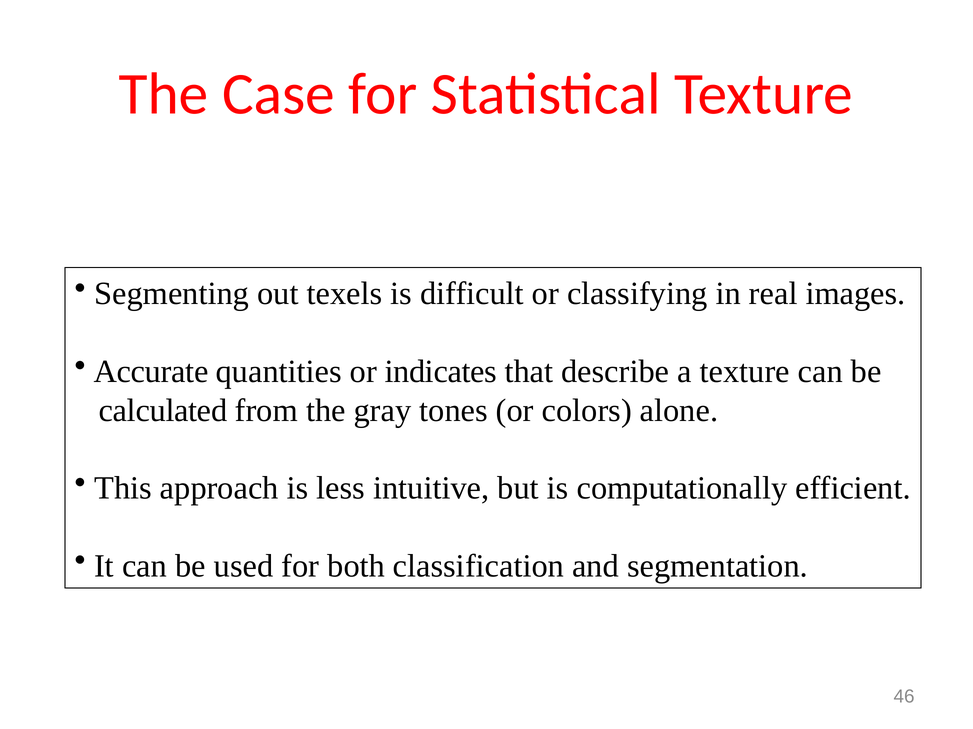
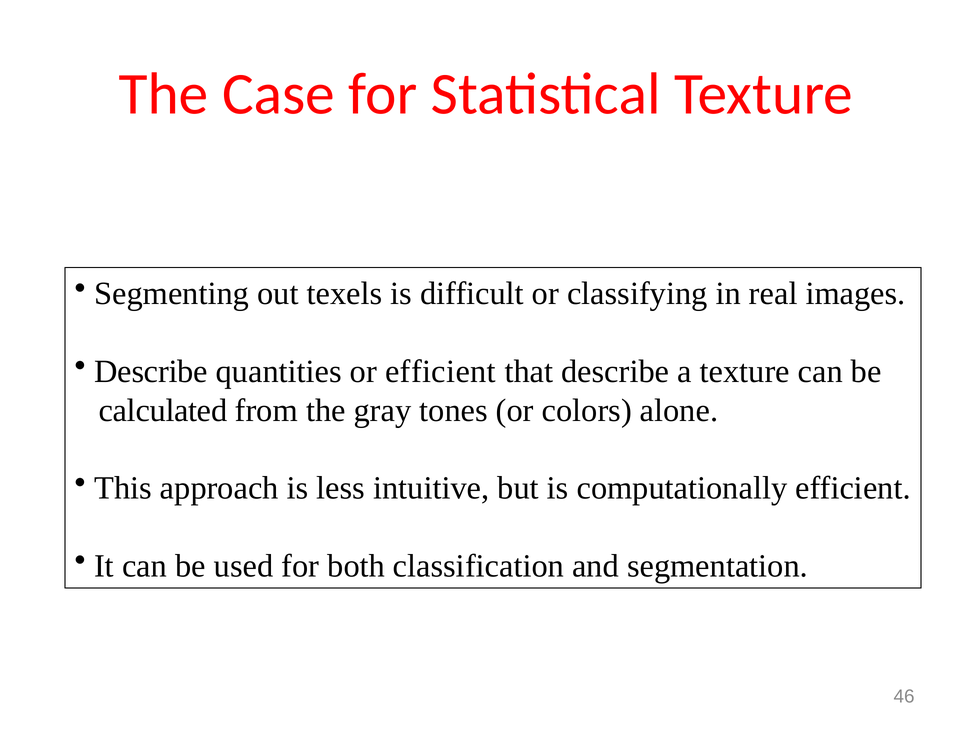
Accurate at (151, 372): Accurate -> Describe
or indicates: indicates -> efficient
